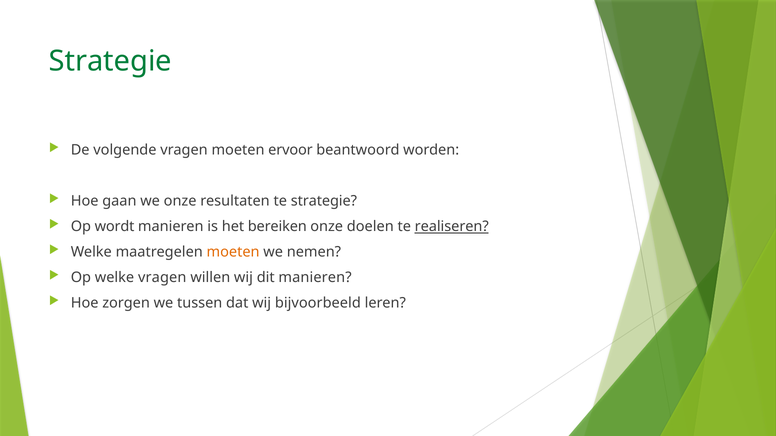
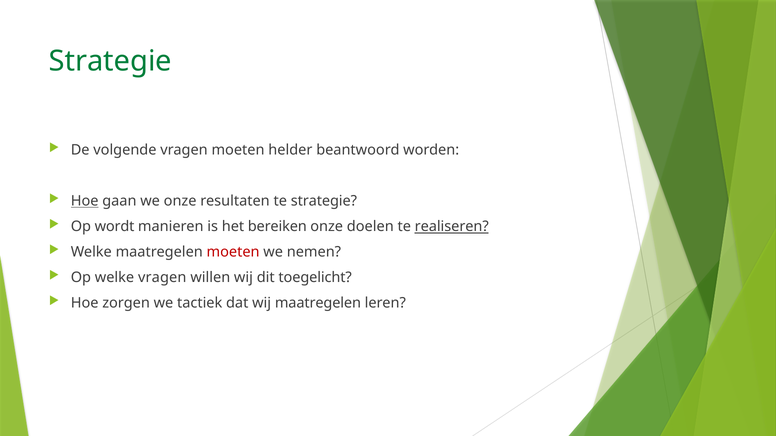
ervoor: ervoor -> helder
Hoe at (85, 201) underline: none -> present
moeten at (233, 252) colour: orange -> red
dit manieren: manieren -> toegelicht
tussen: tussen -> tactiek
wij bijvoorbeeld: bijvoorbeeld -> maatregelen
